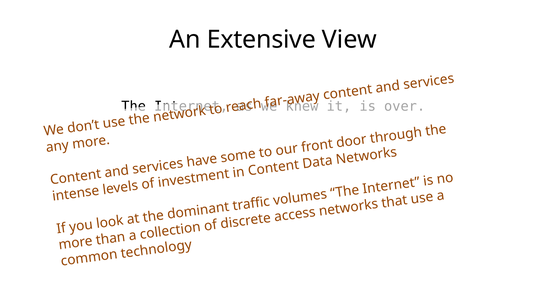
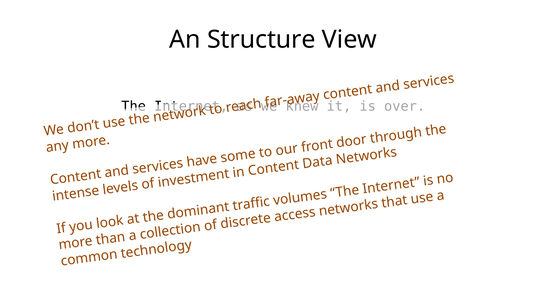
Extensive: Extensive -> Structure
